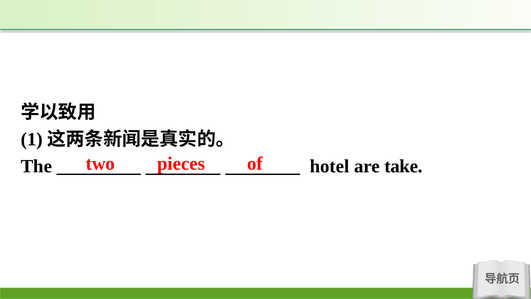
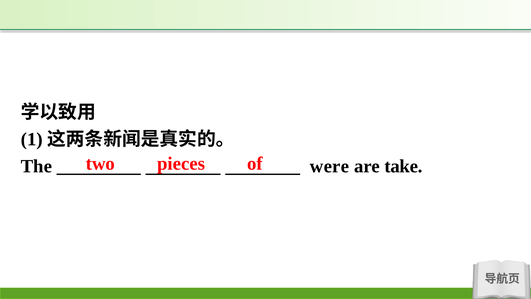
hotel: hotel -> were
